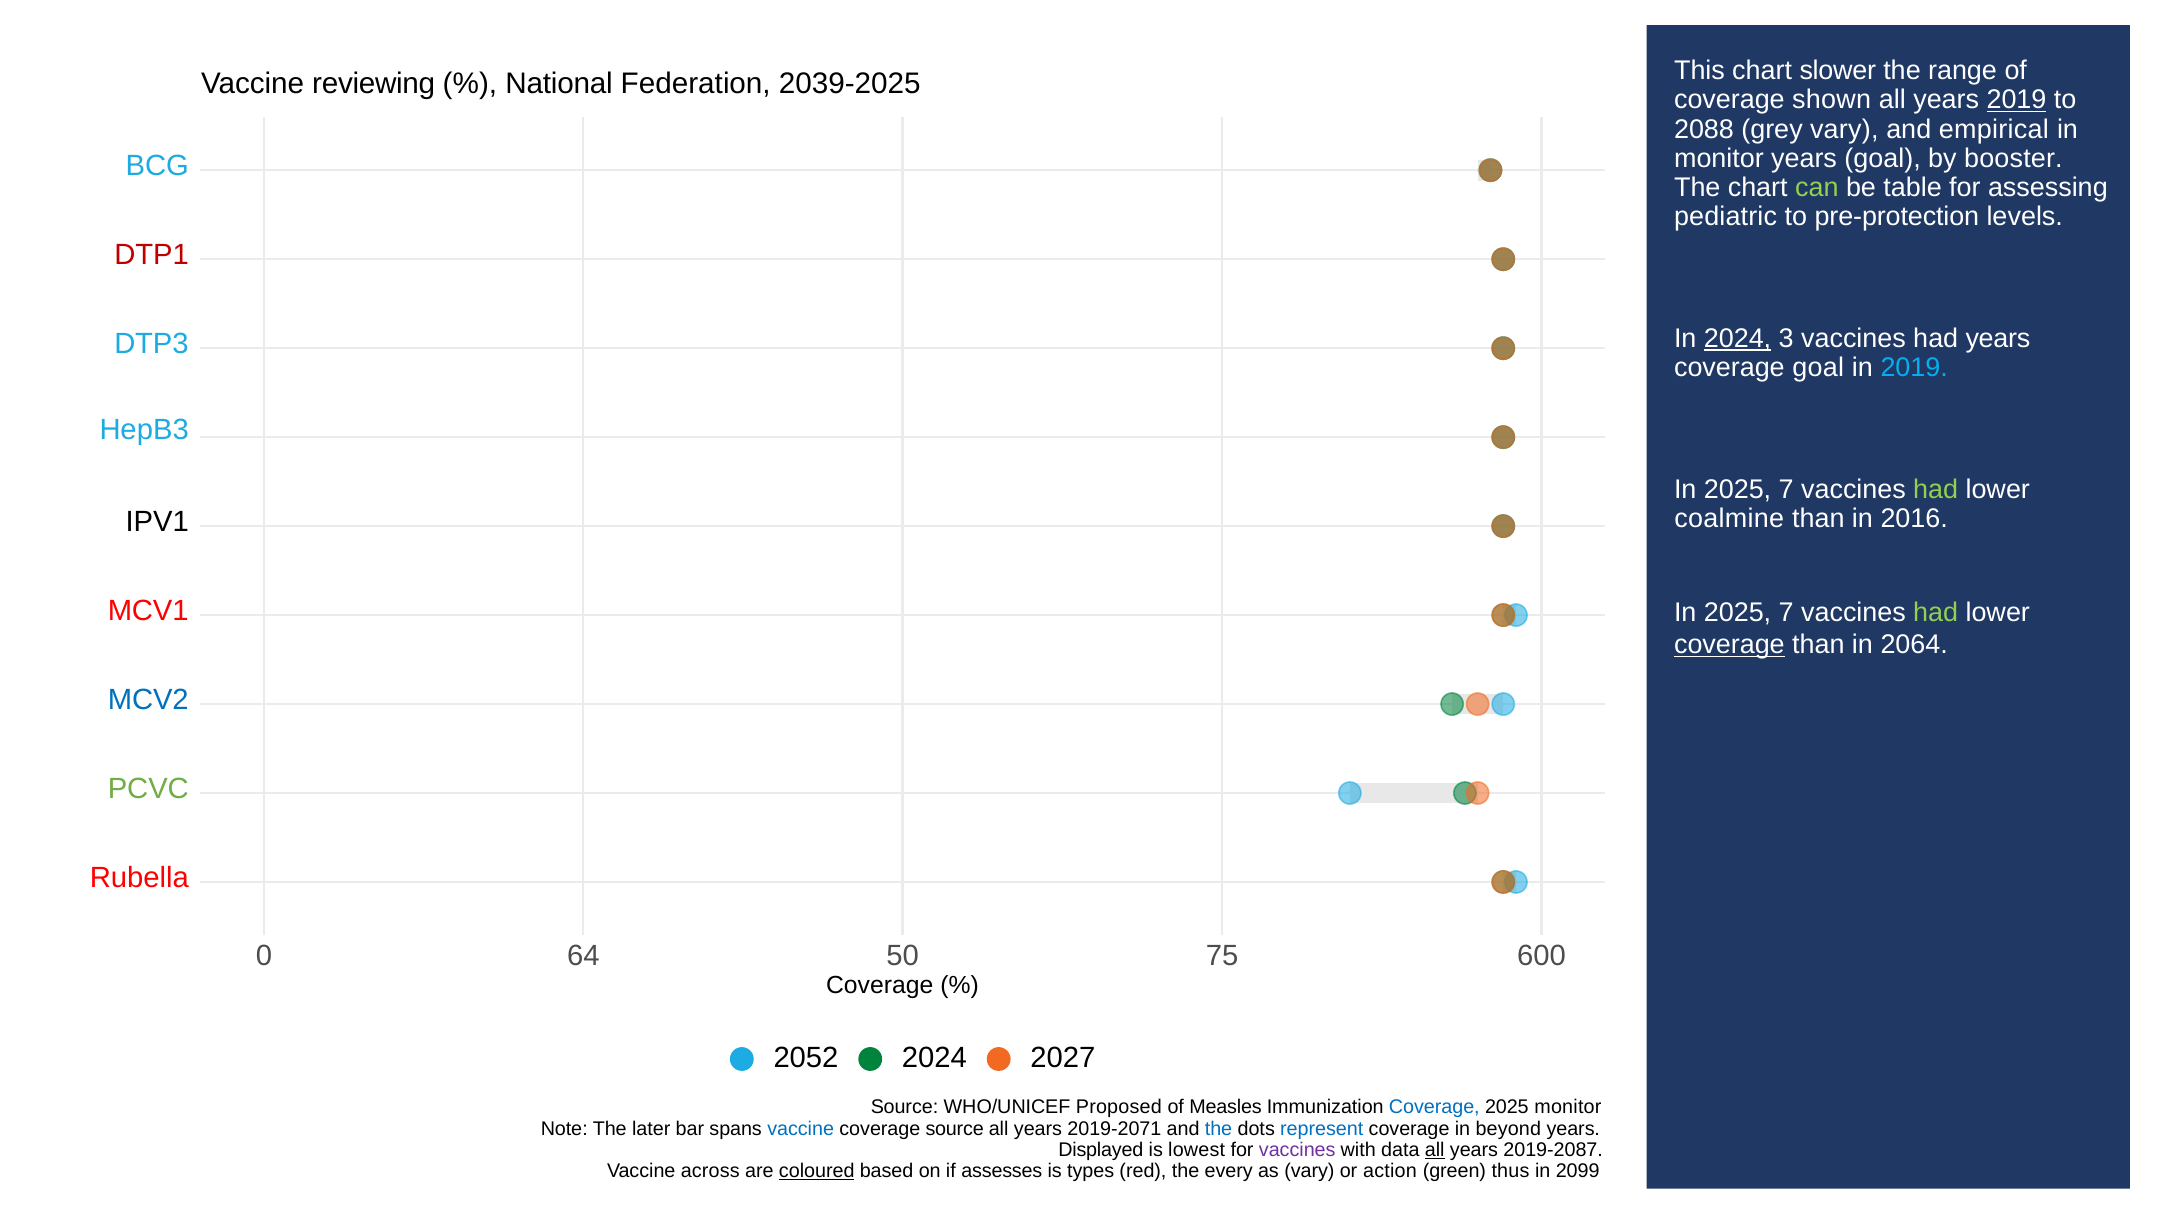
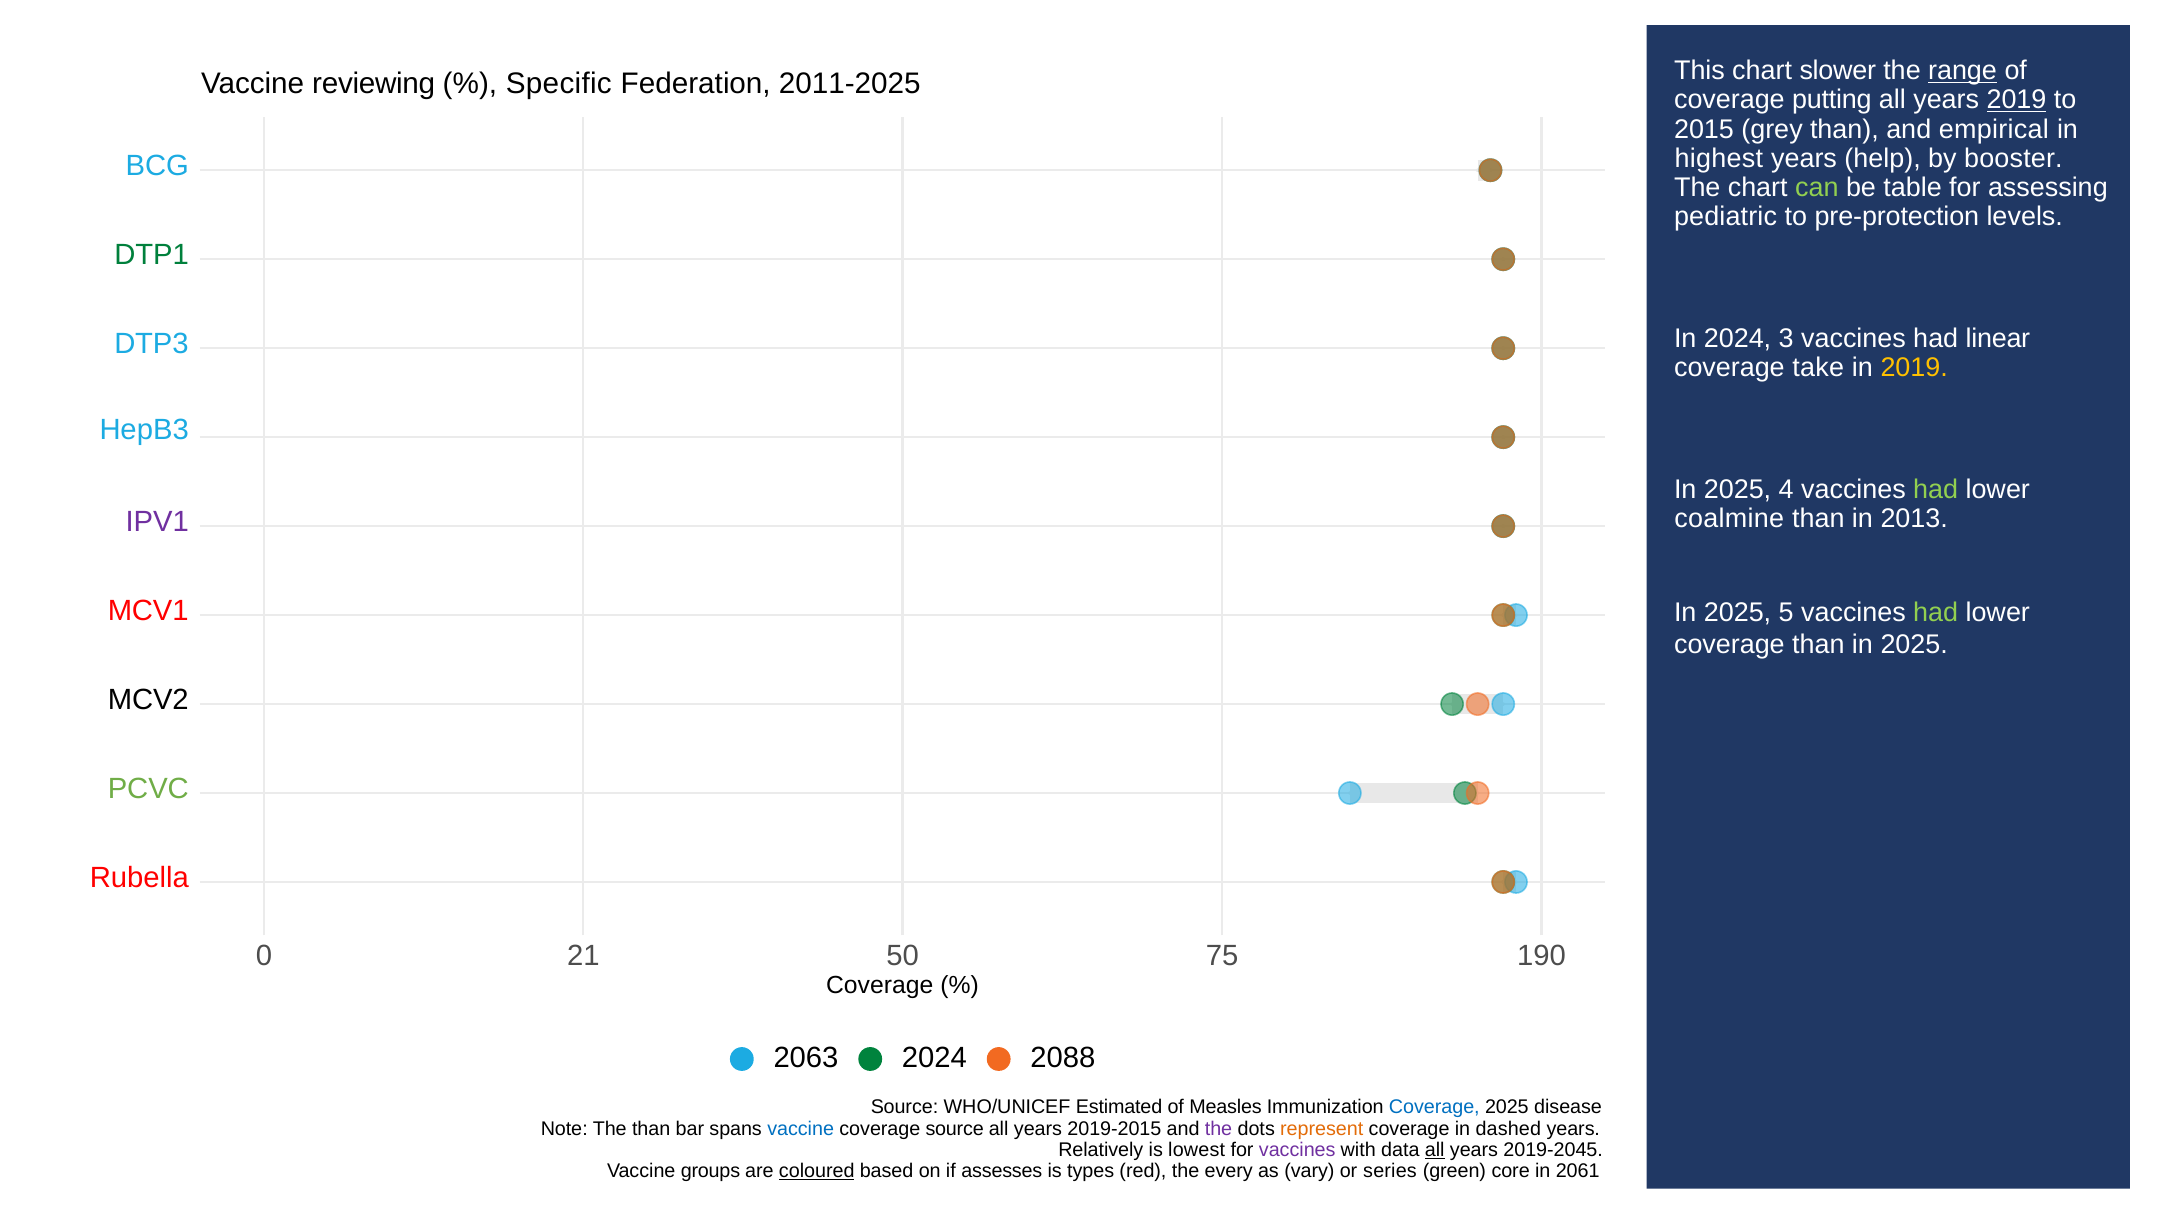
range underline: none -> present
National: National -> Specific
2039-2025: 2039-2025 -> 2011-2025
shown: shown -> putting
2088: 2088 -> 2015
grey vary: vary -> than
monitor at (1719, 158): monitor -> highest
years goal: goal -> help
DTP1 colour: red -> green
2024 at (1738, 338) underline: present -> none
had years: years -> linear
coverage goal: goal -> take
2019 at (1914, 367) colour: light blue -> yellow
7 at (1786, 489): 7 -> 4
2016: 2016 -> 2013
IPV1 colour: black -> purple
7 at (1786, 612): 7 -> 5
coverage at (1729, 645) underline: present -> none
than in 2064: 2064 -> 2025
MCV2 colour: blue -> black
64: 64 -> 21
600: 600 -> 190
2052: 2052 -> 2063
2027: 2027 -> 2088
Proposed: Proposed -> Estimated
2025 monitor: monitor -> disease
The later: later -> than
2019-2071: 2019-2071 -> 2019-2015
the at (1219, 1128) colour: blue -> purple
represent colour: blue -> orange
beyond: beyond -> dashed
Displayed: Displayed -> Relatively
2019-2087: 2019-2087 -> 2019-2045
across: across -> groups
action: action -> series
thus: thus -> core
2099: 2099 -> 2061
